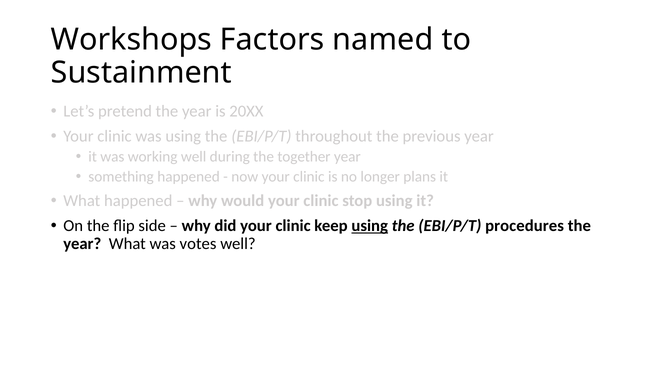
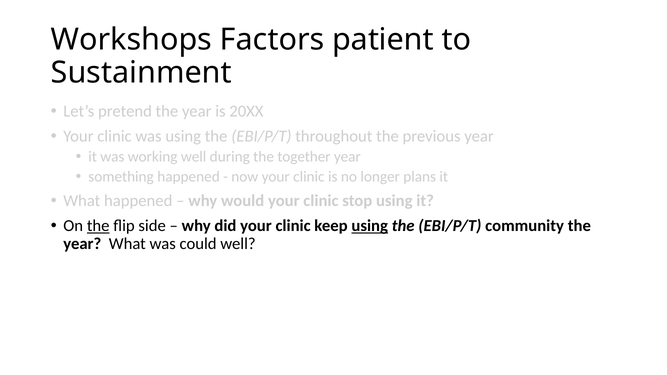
named: named -> patient
the at (98, 226) underline: none -> present
procedures: procedures -> community
votes: votes -> could
